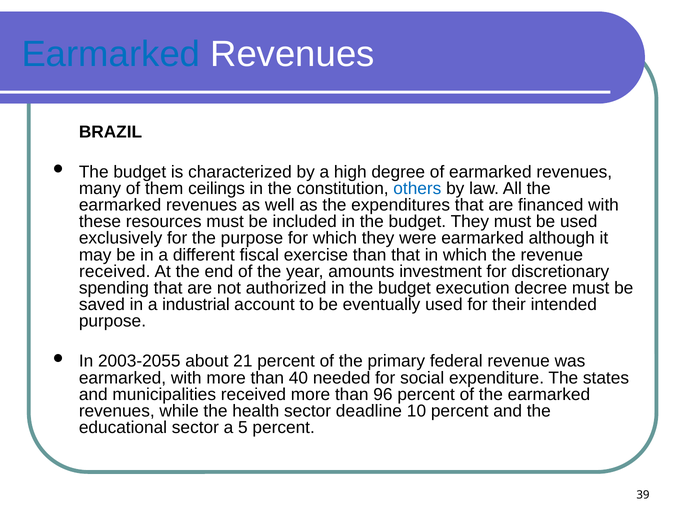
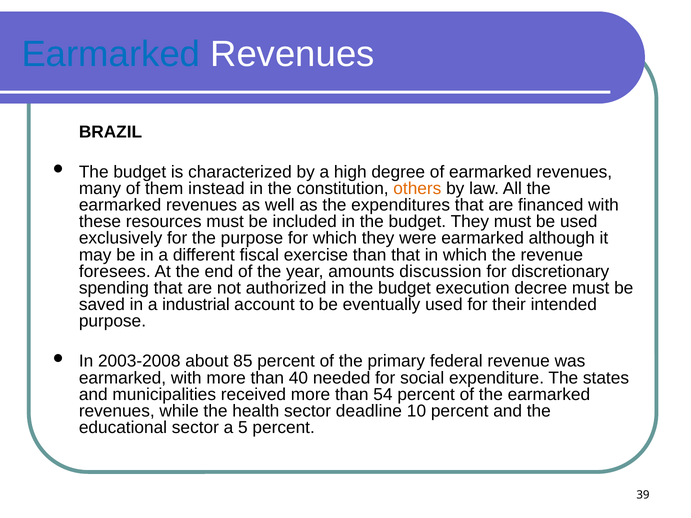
ceilings: ceilings -> instead
others colour: blue -> orange
received at (115, 272): received -> foresees
investment: investment -> discussion
2003-2055: 2003-2055 -> 2003-2008
21: 21 -> 85
96: 96 -> 54
